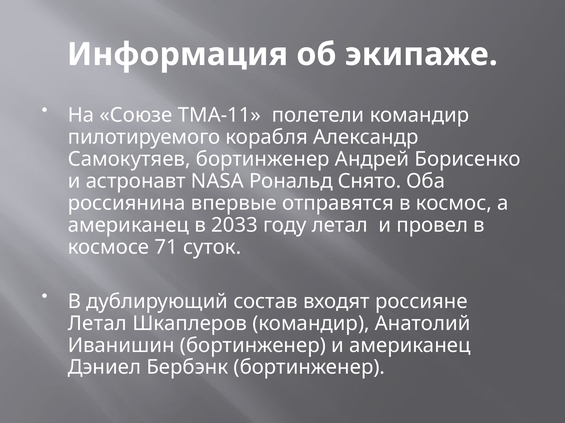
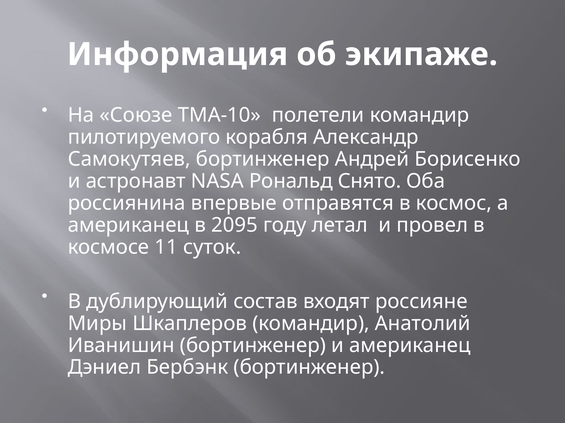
ТМА-11: ТМА-11 -> ТМА-10
2033: 2033 -> 2095
71: 71 -> 11
Летал at (97, 324): Летал -> Миры
